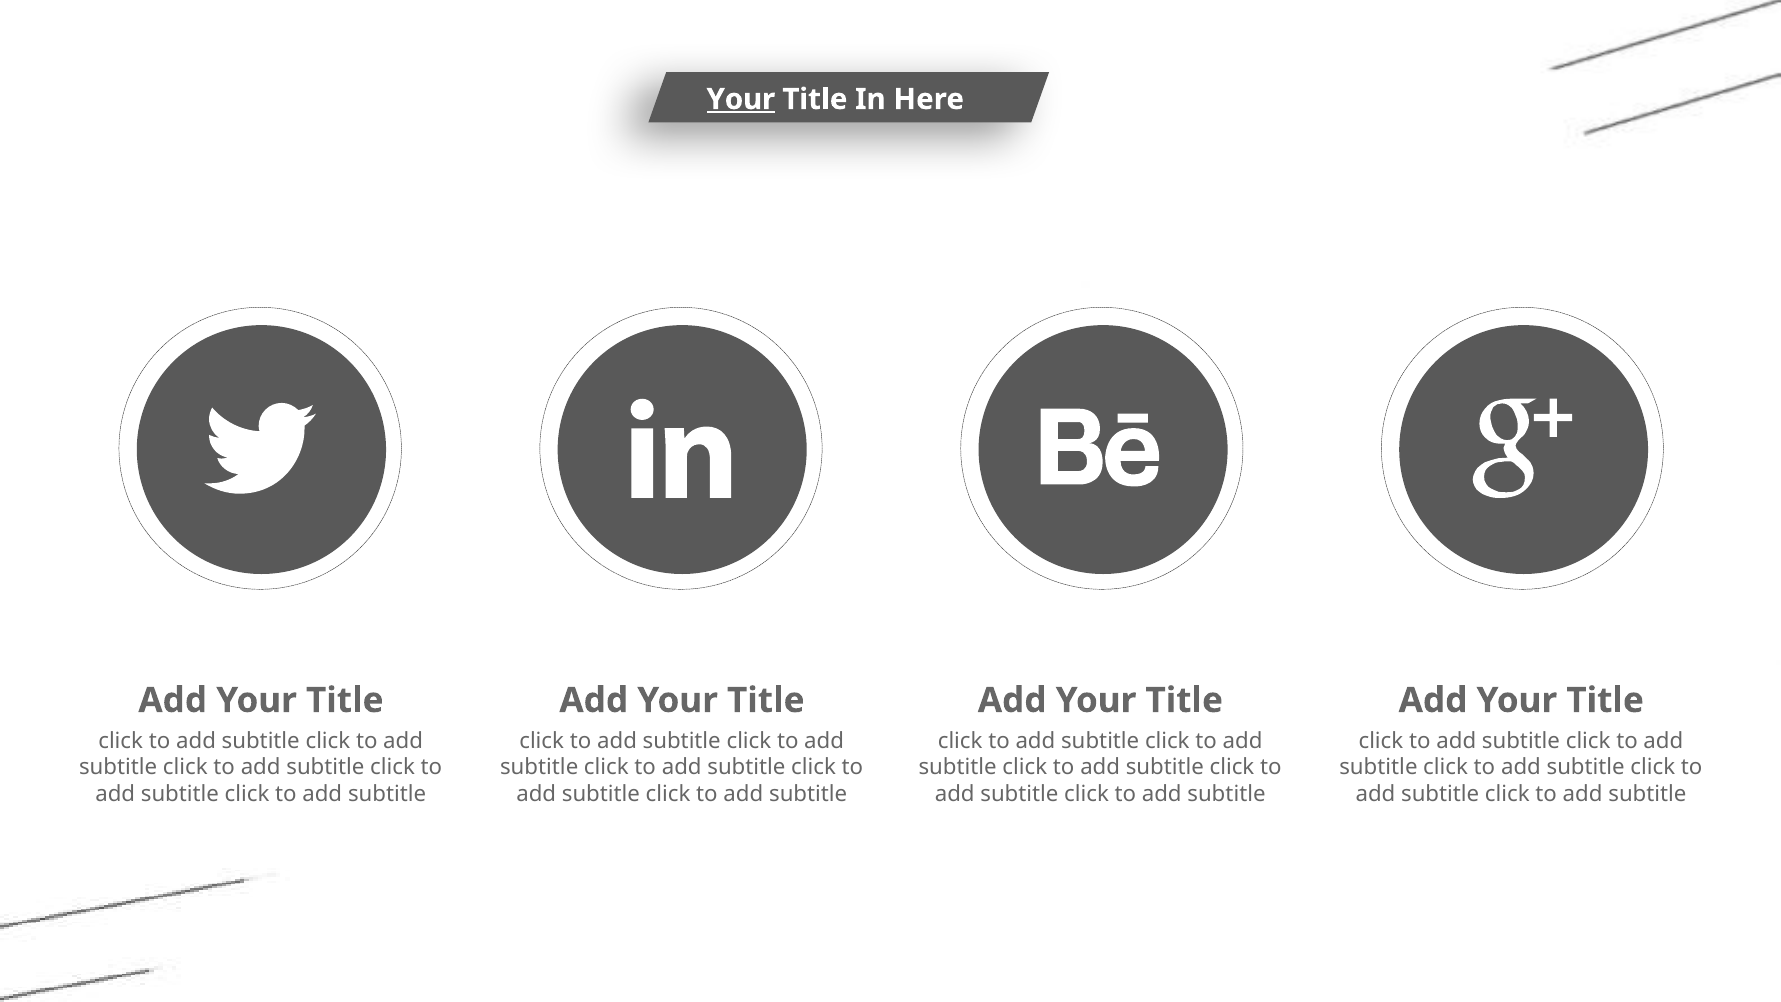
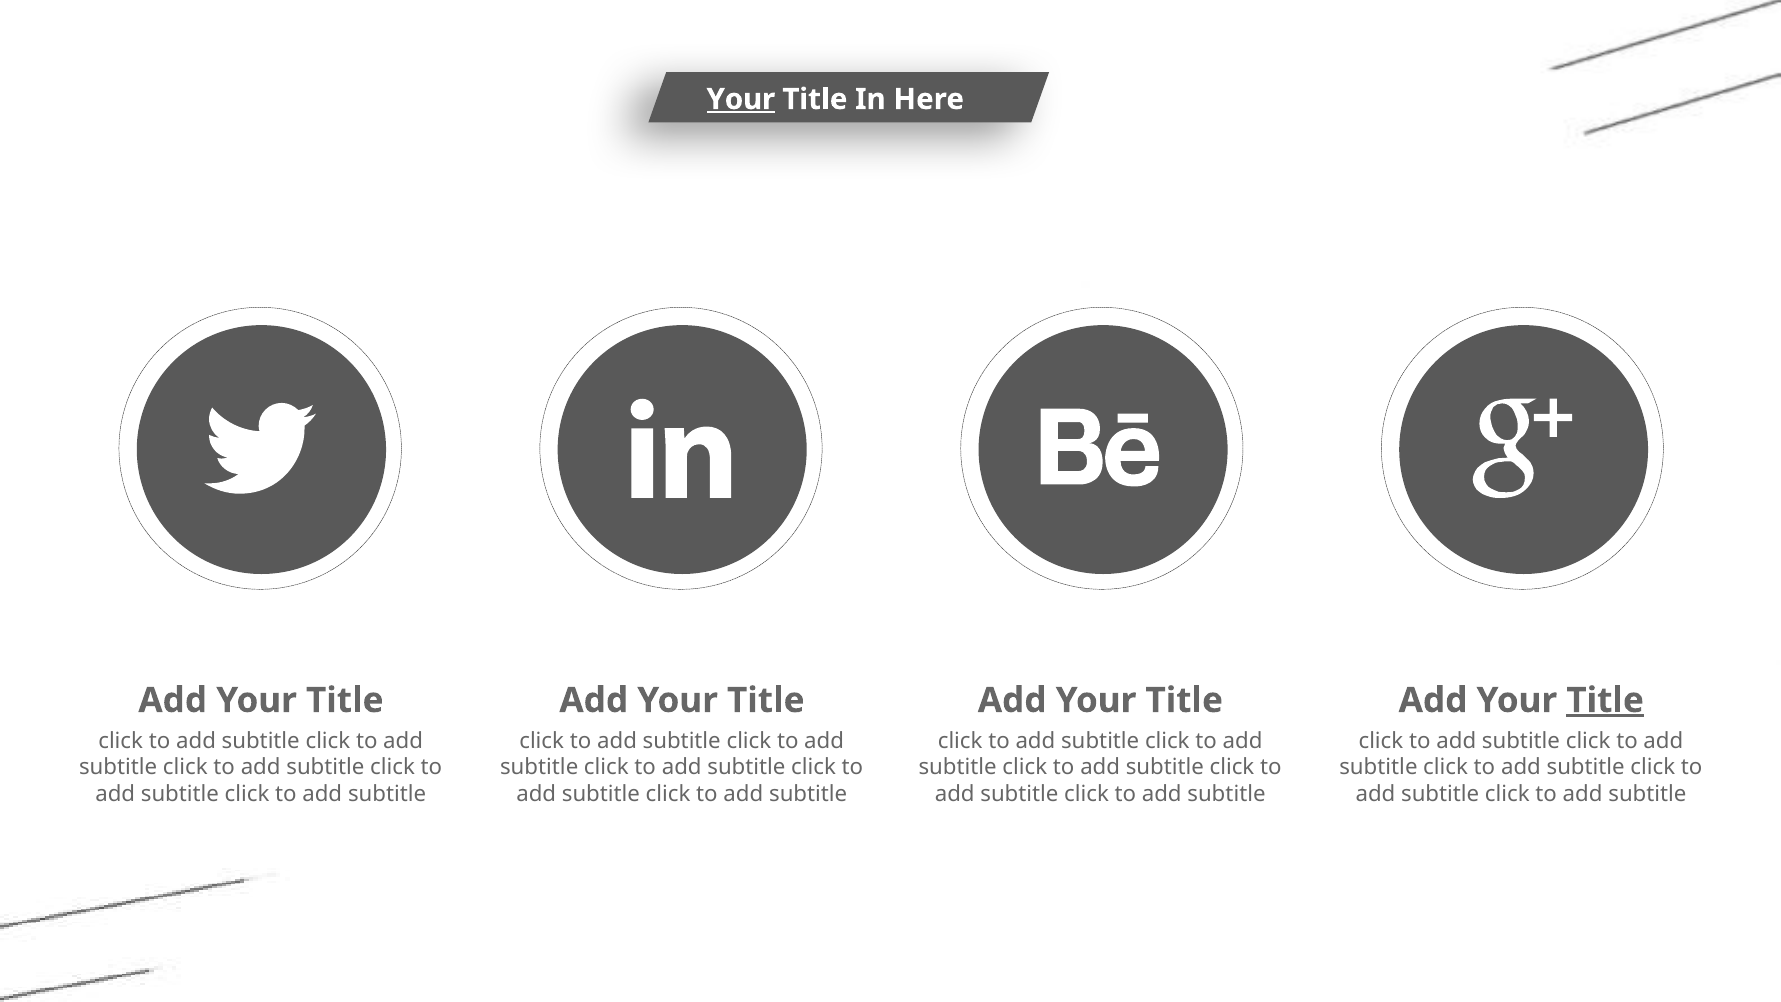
Title at (1605, 700) underline: none -> present
